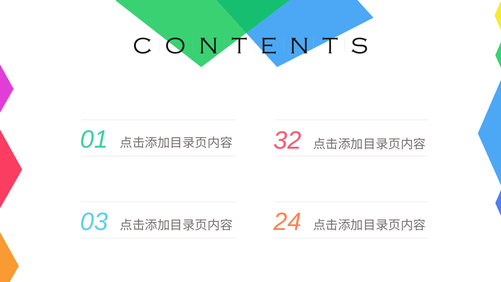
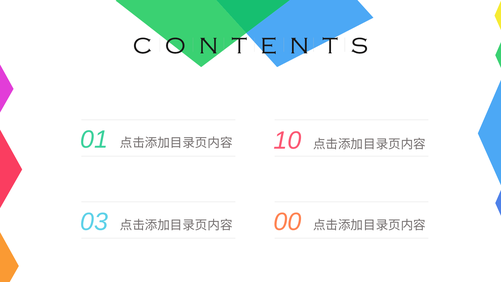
32: 32 -> 10
24: 24 -> 00
